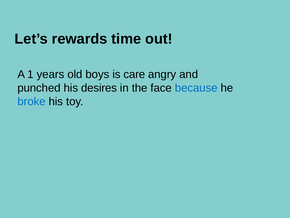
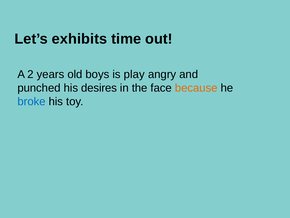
rewards: rewards -> exhibits
1: 1 -> 2
care: care -> play
because colour: blue -> orange
